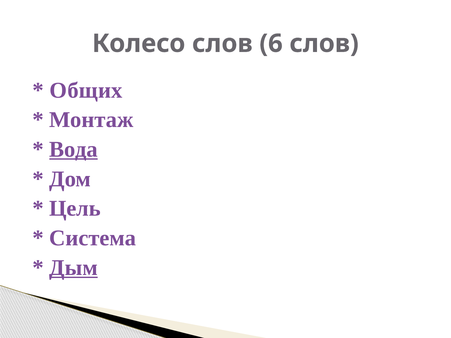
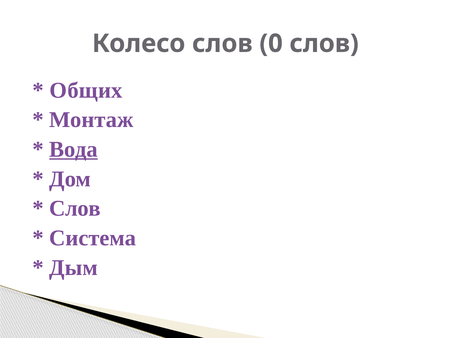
6: 6 -> 0
Цель at (75, 209): Цель -> Слов
Дым underline: present -> none
